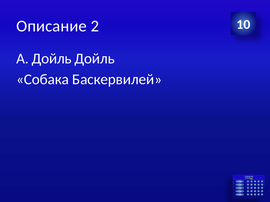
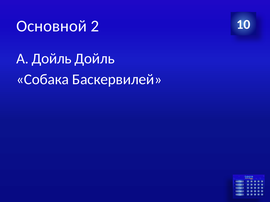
Описание: Описание -> Основной
